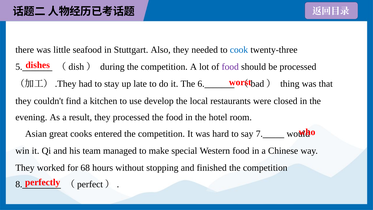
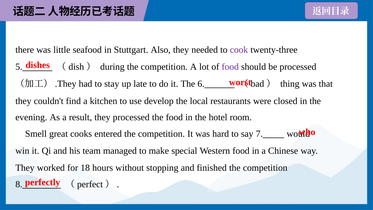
cook colour: blue -> purple
Asian: Asian -> Smell
68: 68 -> 18
